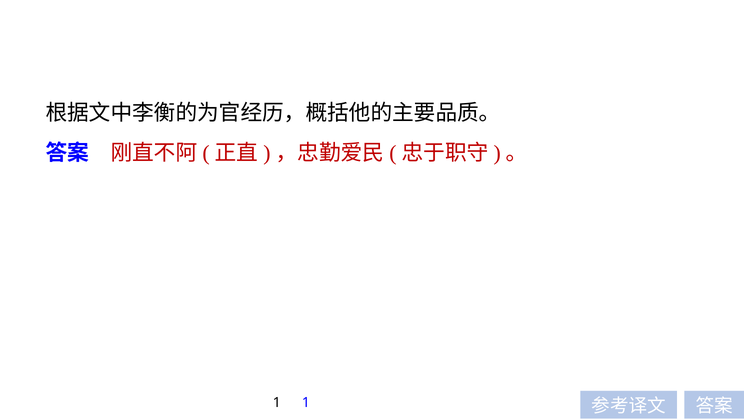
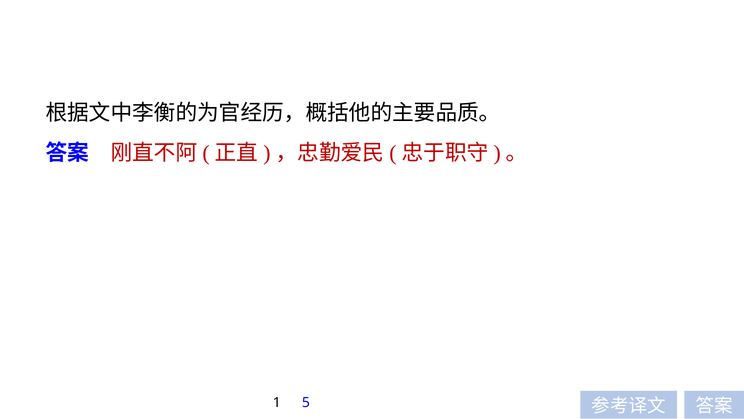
1 1: 1 -> 5
